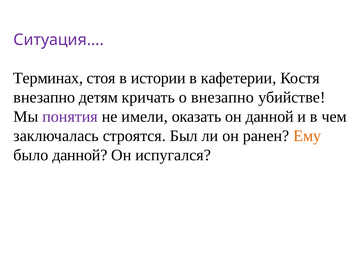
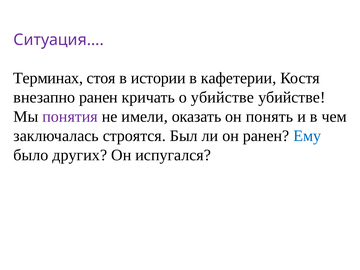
внезапно детям: детям -> ранен
о внезапно: внезапно -> убийстве
он данной: данной -> понять
Ему colour: orange -> blue
было данной: данной -> других
